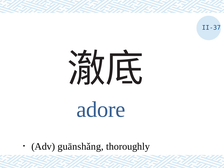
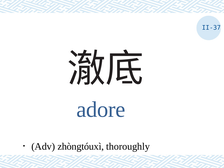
guānshǎng: guānshǎng -> zhòngtóuxì
